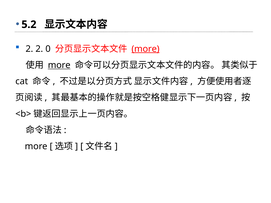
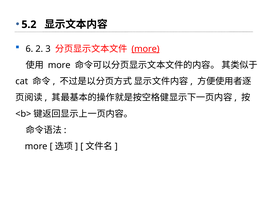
2 at (29, 49): 2 -> 6
0: 0 -> 3
more at (59, 65) underline: present -> none
